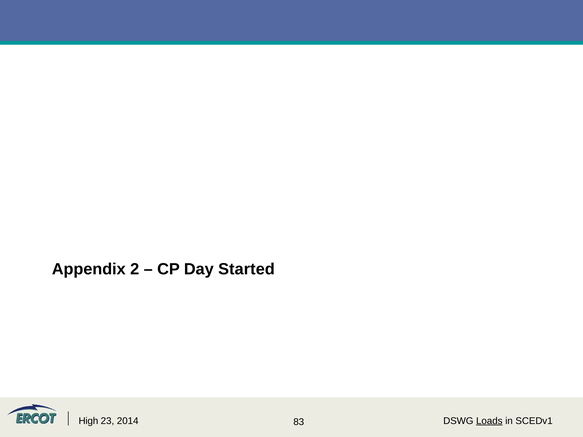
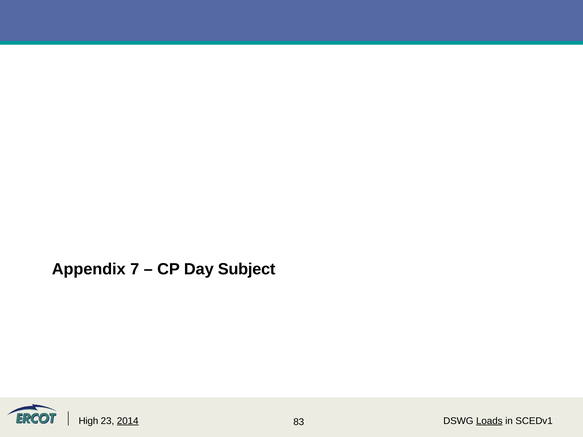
2: 2 -> 7
Started: Started -> Subject
2014 underline: none -> present
